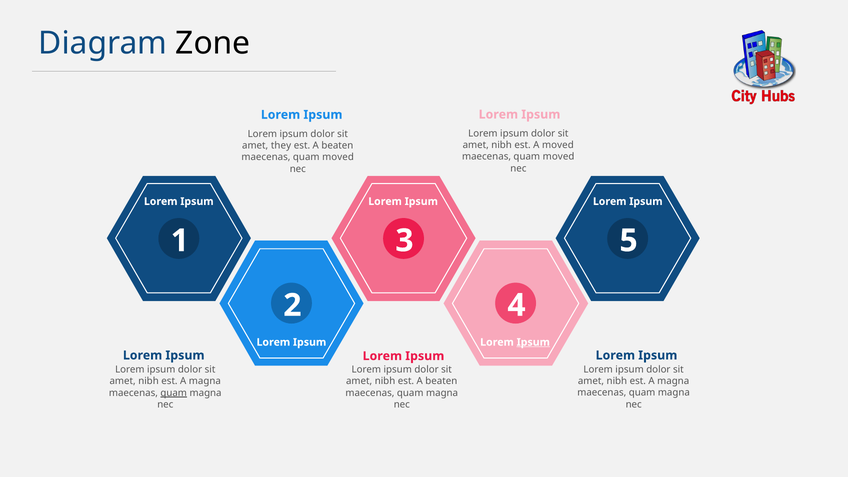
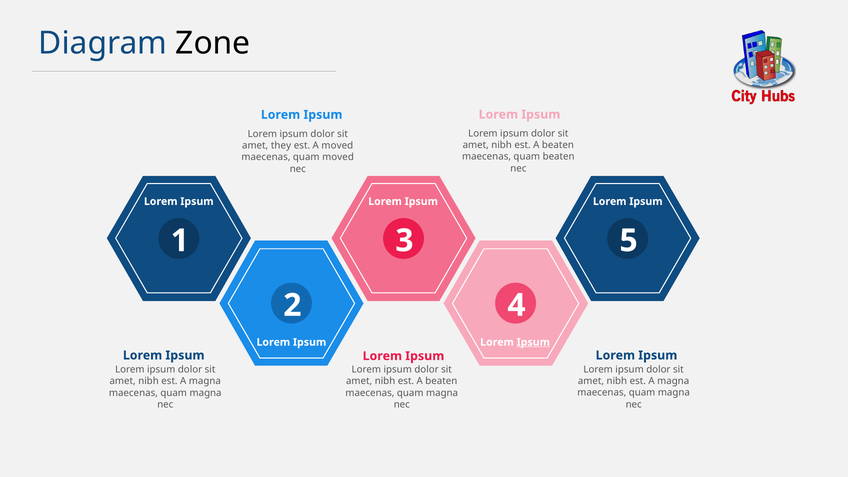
moved at (558, 145): moved -> beaten
beaten at (337, 146): beaten -> moved
moved at (559, 157): moved -> beaten
quam at (174, 393) underline: present -> none
